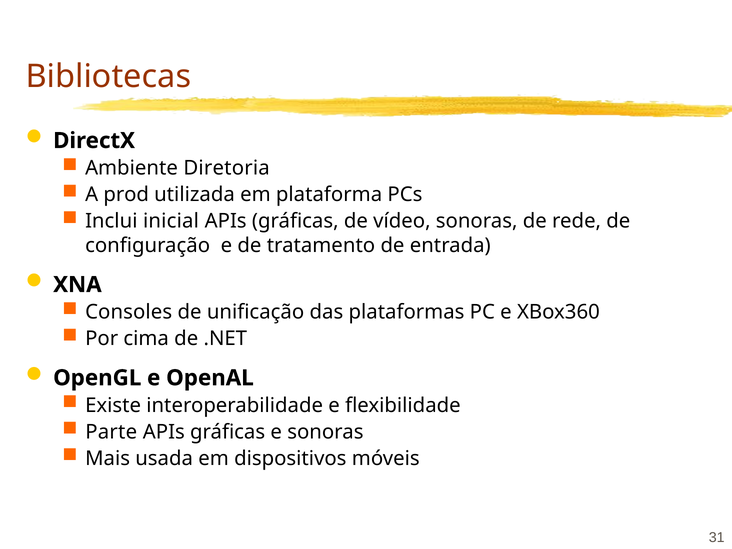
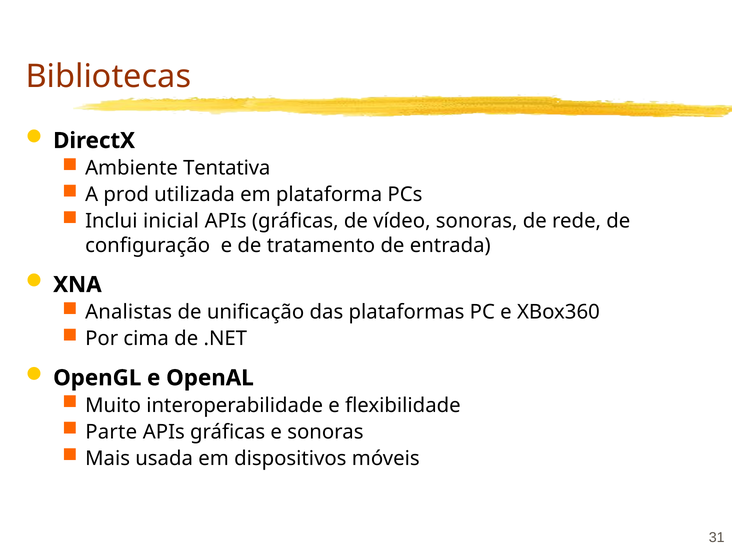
Diretoria: Diretoria -> Tentativa
Consoles: Consoles -> Analistas
Existe: Existe -> Muito
